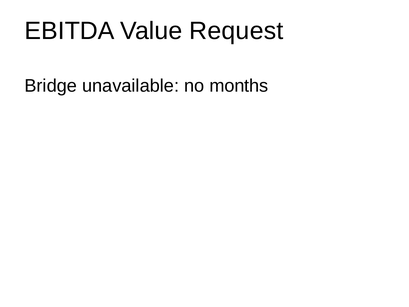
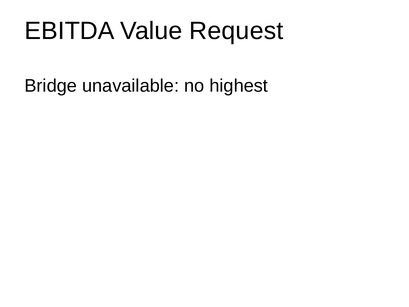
months: months -> highest
